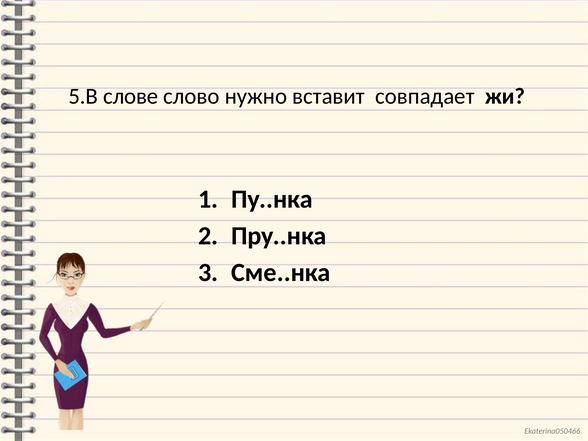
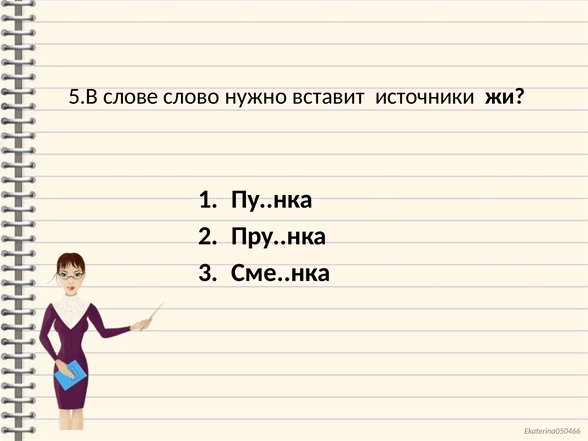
совпадает: совпадает -> источники
